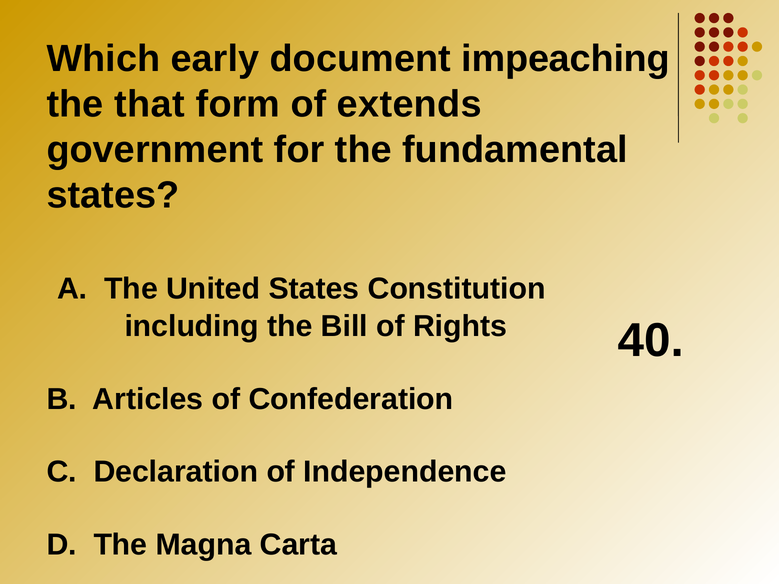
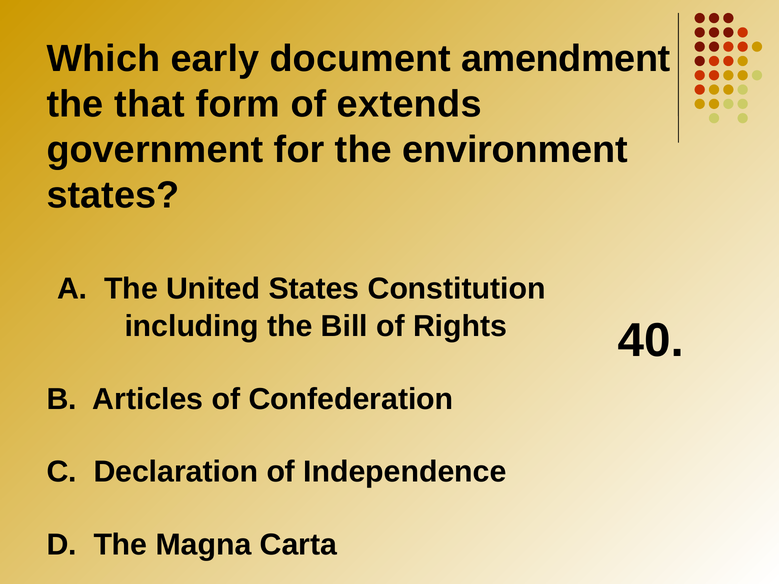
impeaching: impeaching -> amendment
fundamental: fundamental -> environment
